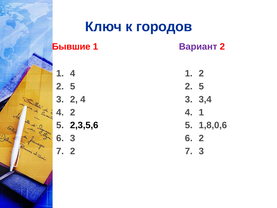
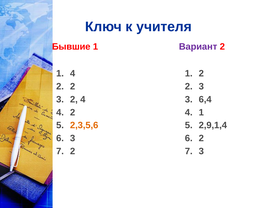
городов: городов -> учителя
5 at (73, 86): 5 -> 2
5 at (201, 86): 5 -> 3
3,4: 3,4 -> 6,4
2,3,5,6 colour: black -> orange
1,8,0,6: 1,8,0,6 -> 2,9,1,4
